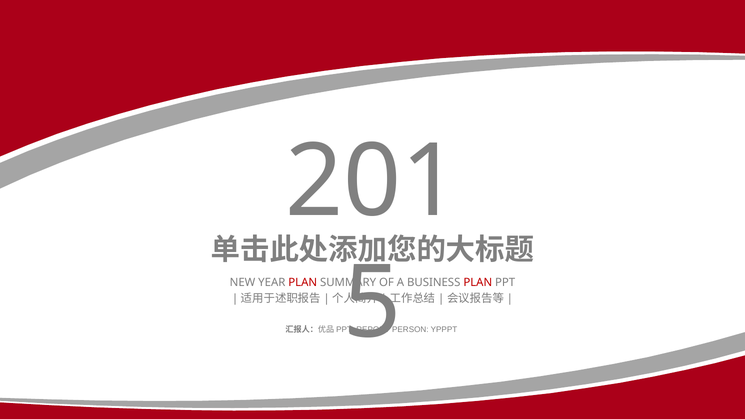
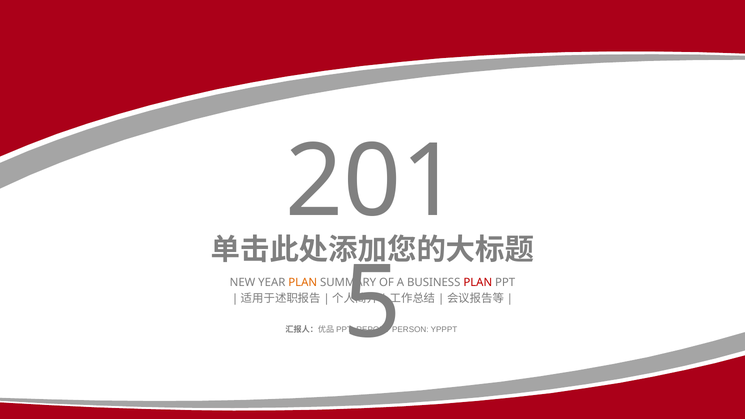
PLAN at (303, 283) colour: red -> orange
